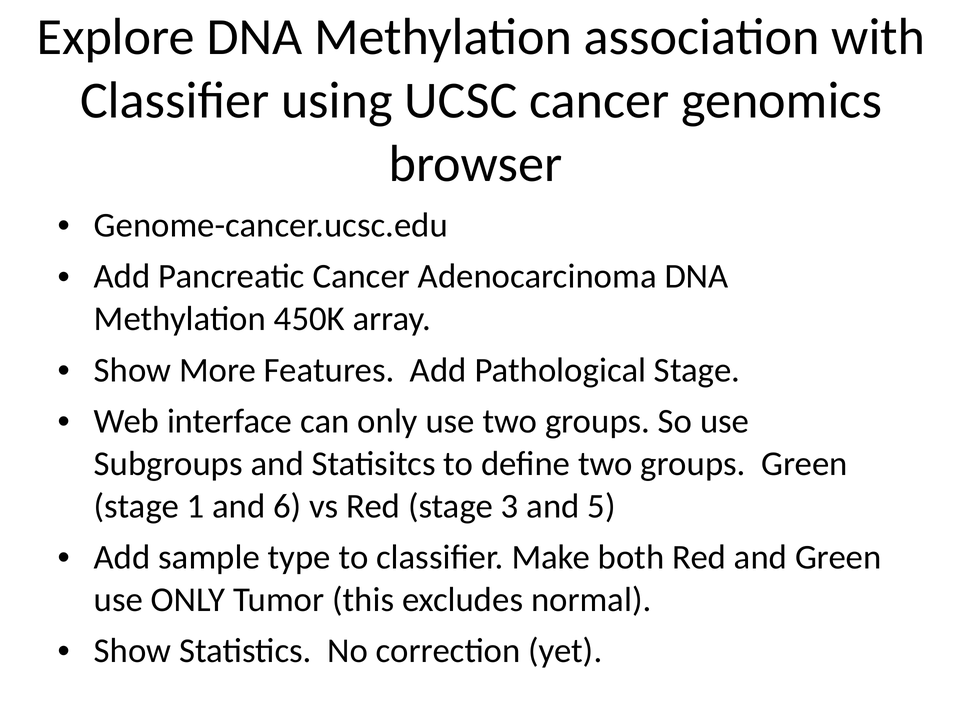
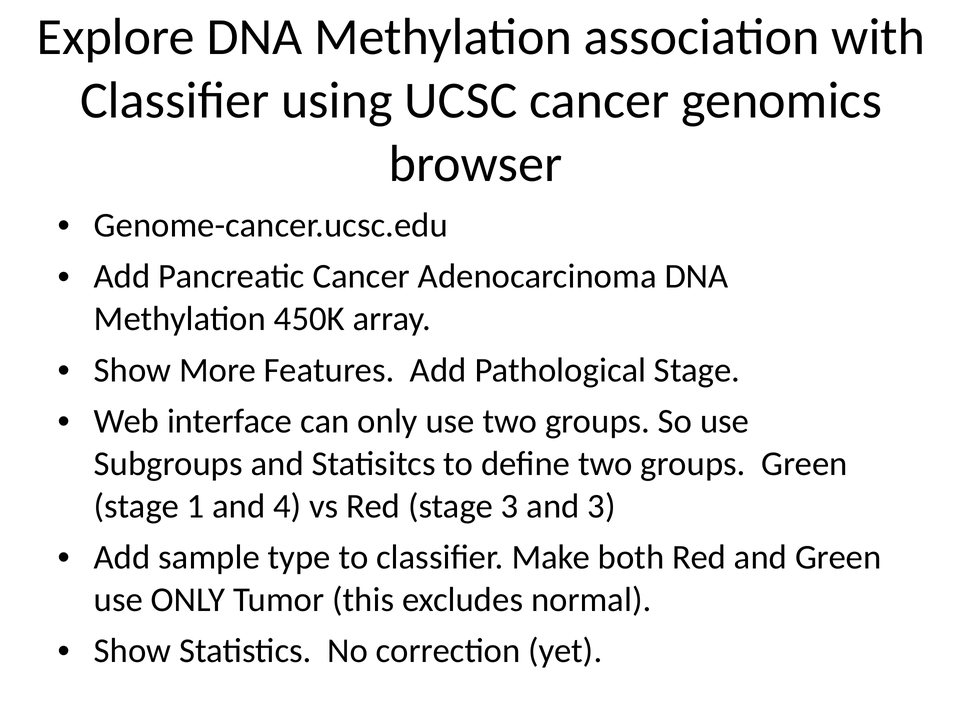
6: 6 -> 4
and 5: 5 -> 3
